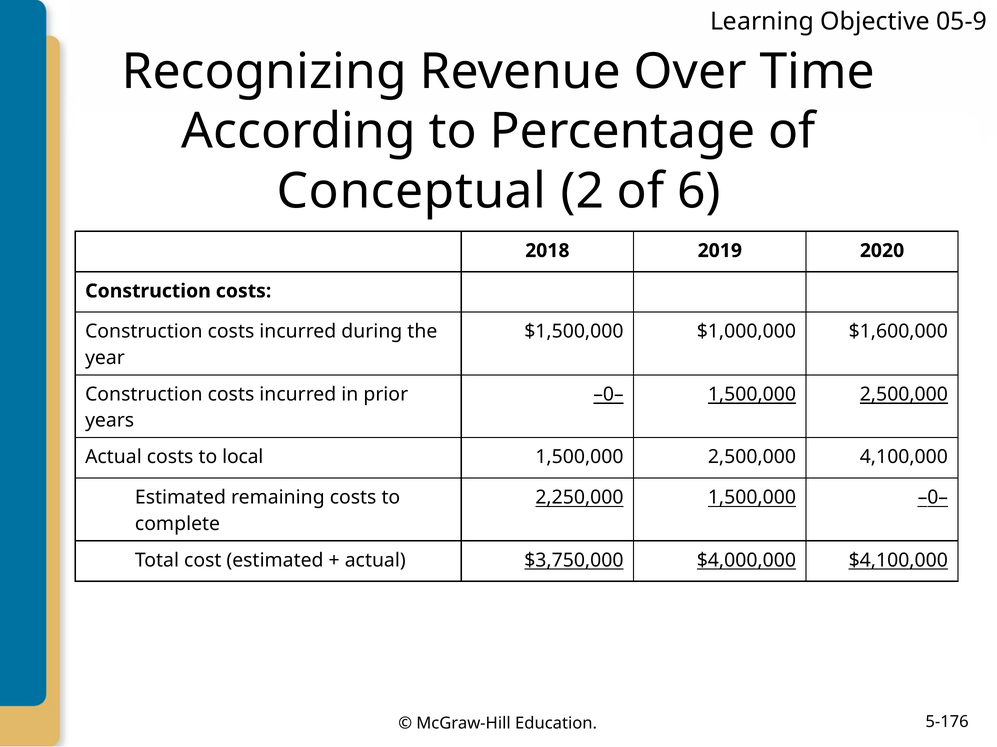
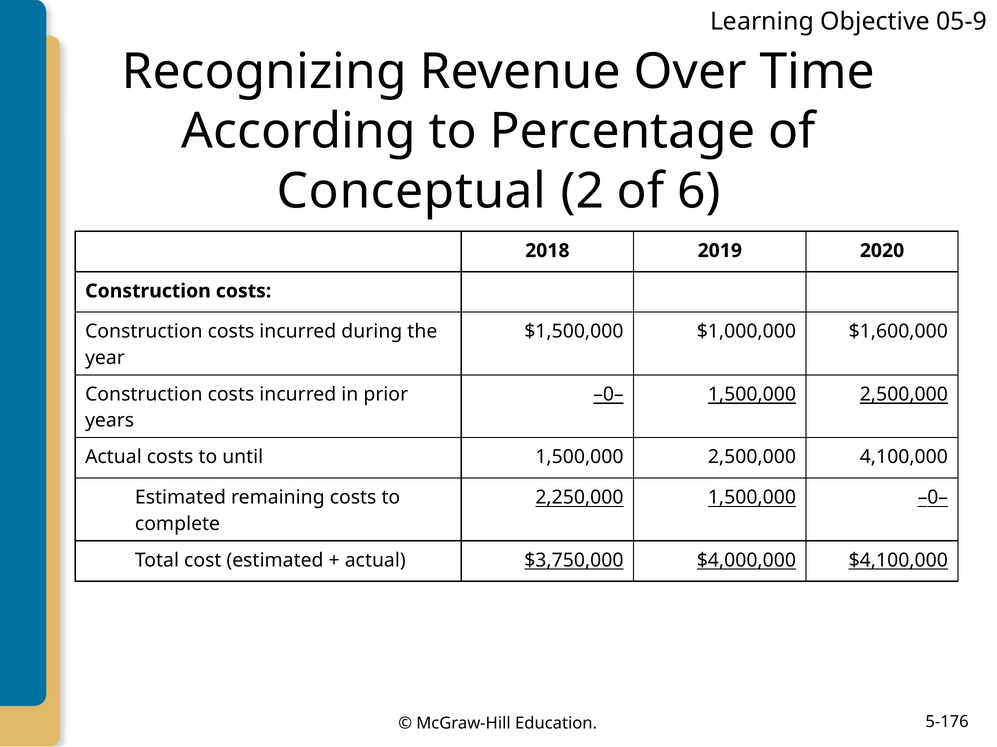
local: local -> until
